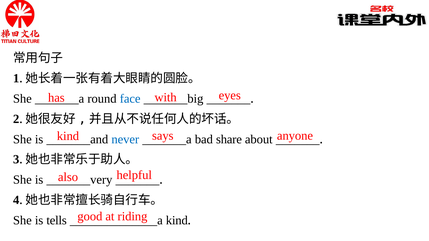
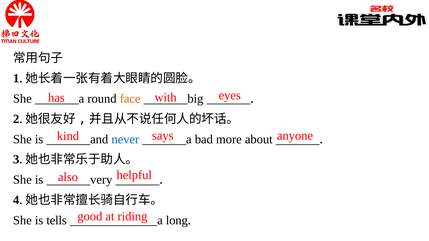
face colour: blue -> orange
share: share -> more
kind at (177, 221): kind -> long
